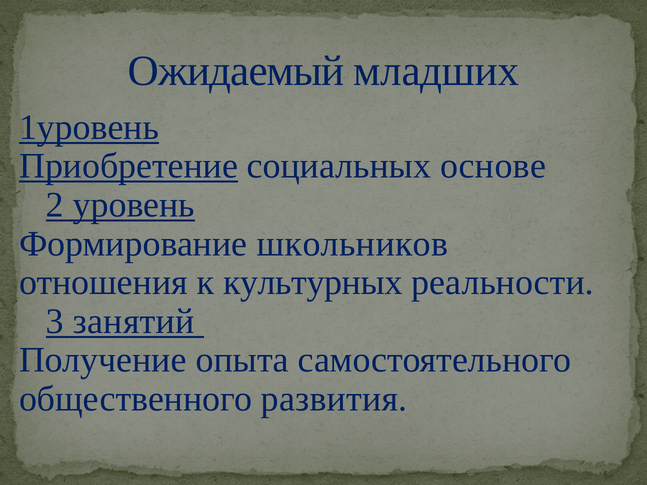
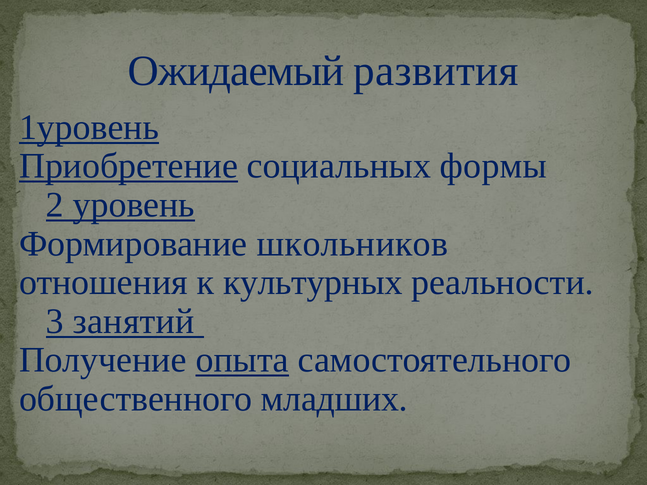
младших: младших -> развития
основе: основе -> формы
опыта underline: none -> present
развития: развития -> младших
